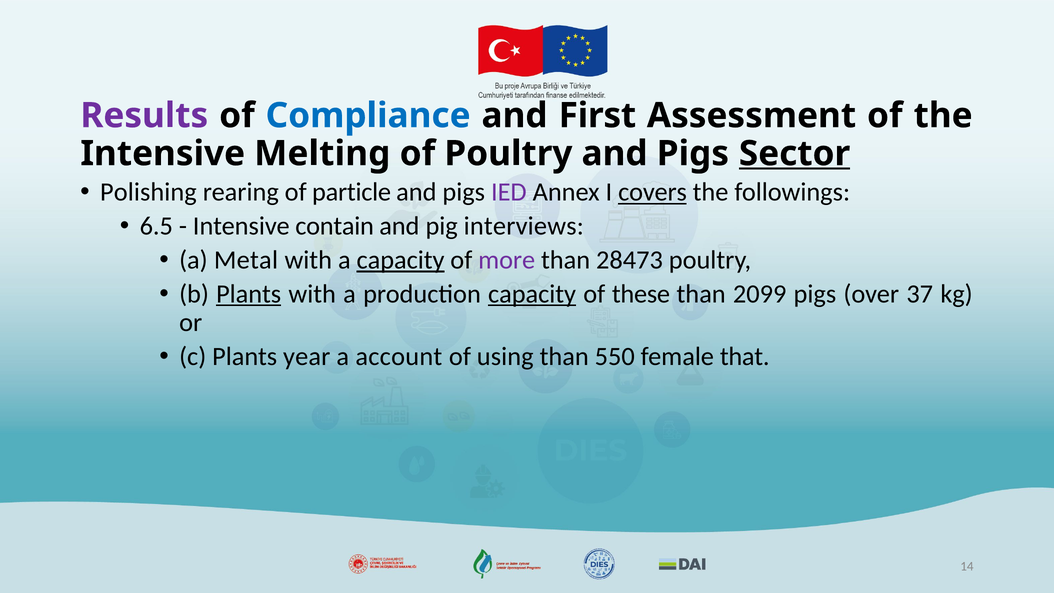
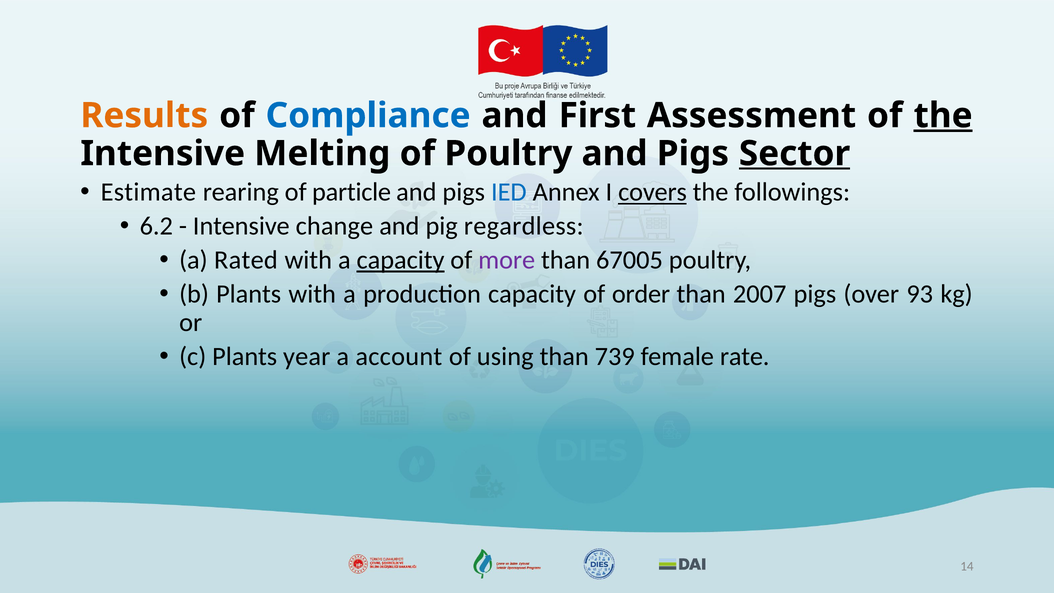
Results colour: purple -> orange
the at (943, 116) underline: none -> present
Polishing: Polishing -> Estimate
IED colour: purple -> blue
6.5: 6.5 -> 6.2
contain: contain -> change
interviews: interviews -> regardless
Metal: Metal -> Rated
28473: 28473 -> 67005
Plants at (249, 294) underline: present -> none
capacity at (532, 294) underline: present -> none
these: these -> order
2099: 2099 -> 2007
37: 37 -> 93
550: 550 -> 739
that: that -> rate
